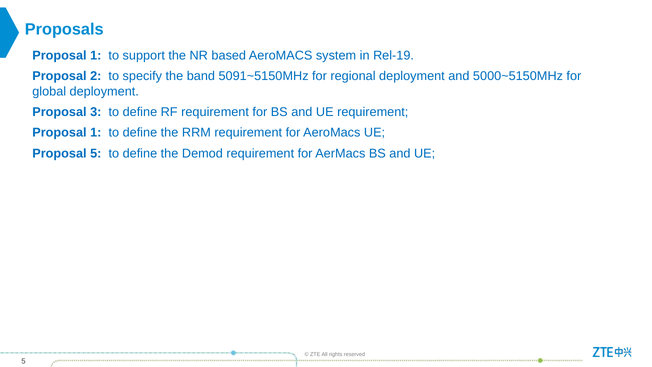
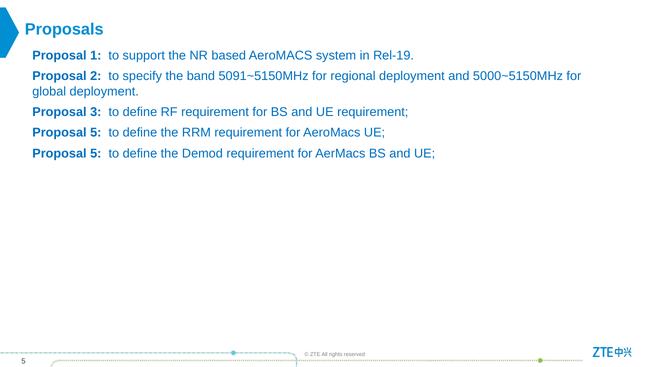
1 at (96, 133): 1 -> 5
